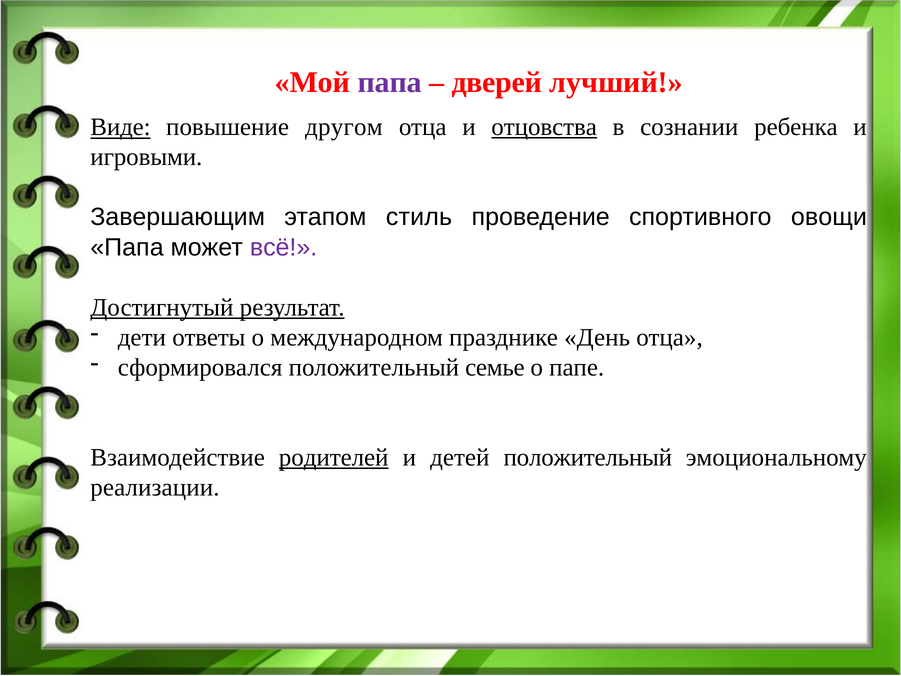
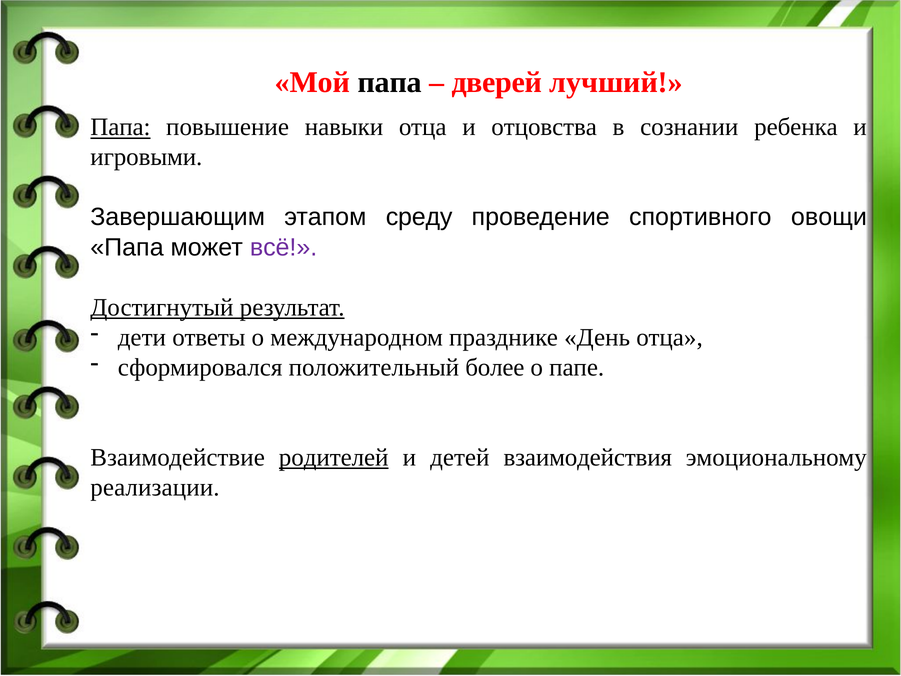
папа at (390, 82) colour: purple -> black
Виде at (120, 127): Виде -> Папа
другом: другом -> навыки
отцовства underline: present -> none
стиль: стиль -> среду
семье: семье -> более
детей положительный: положительный -> взаимодействия
